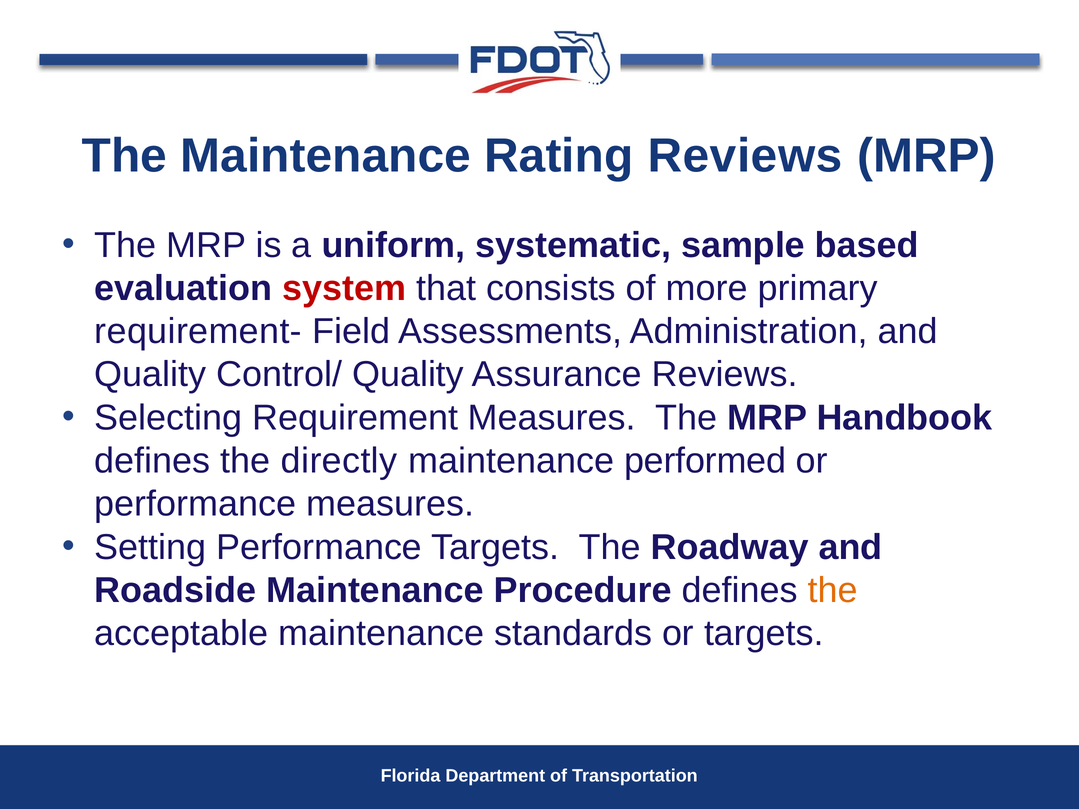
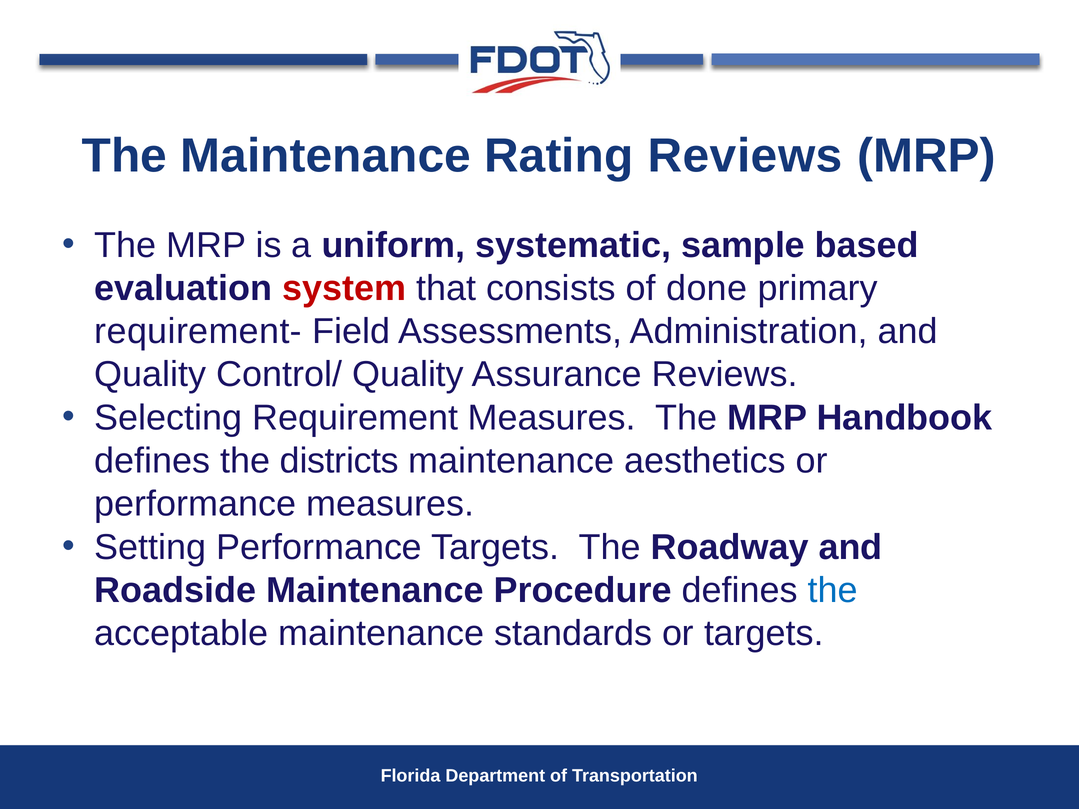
more: more -> done
directly: directly -> districts
performed: performed -> aesthetics
the at (833, 590) colour: orange -> blue
